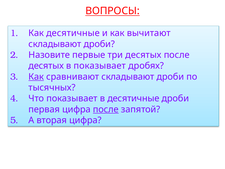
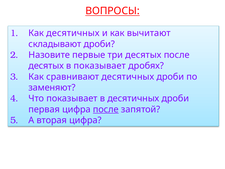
Как десятичные: десятичные -> десятичных
Как at (36, 77) underline: present -> none
сравнивают складывают: складывают -> десятичных
тысячных: тысячных -> заменяют
в десятичные: десятичные -> десятичных
